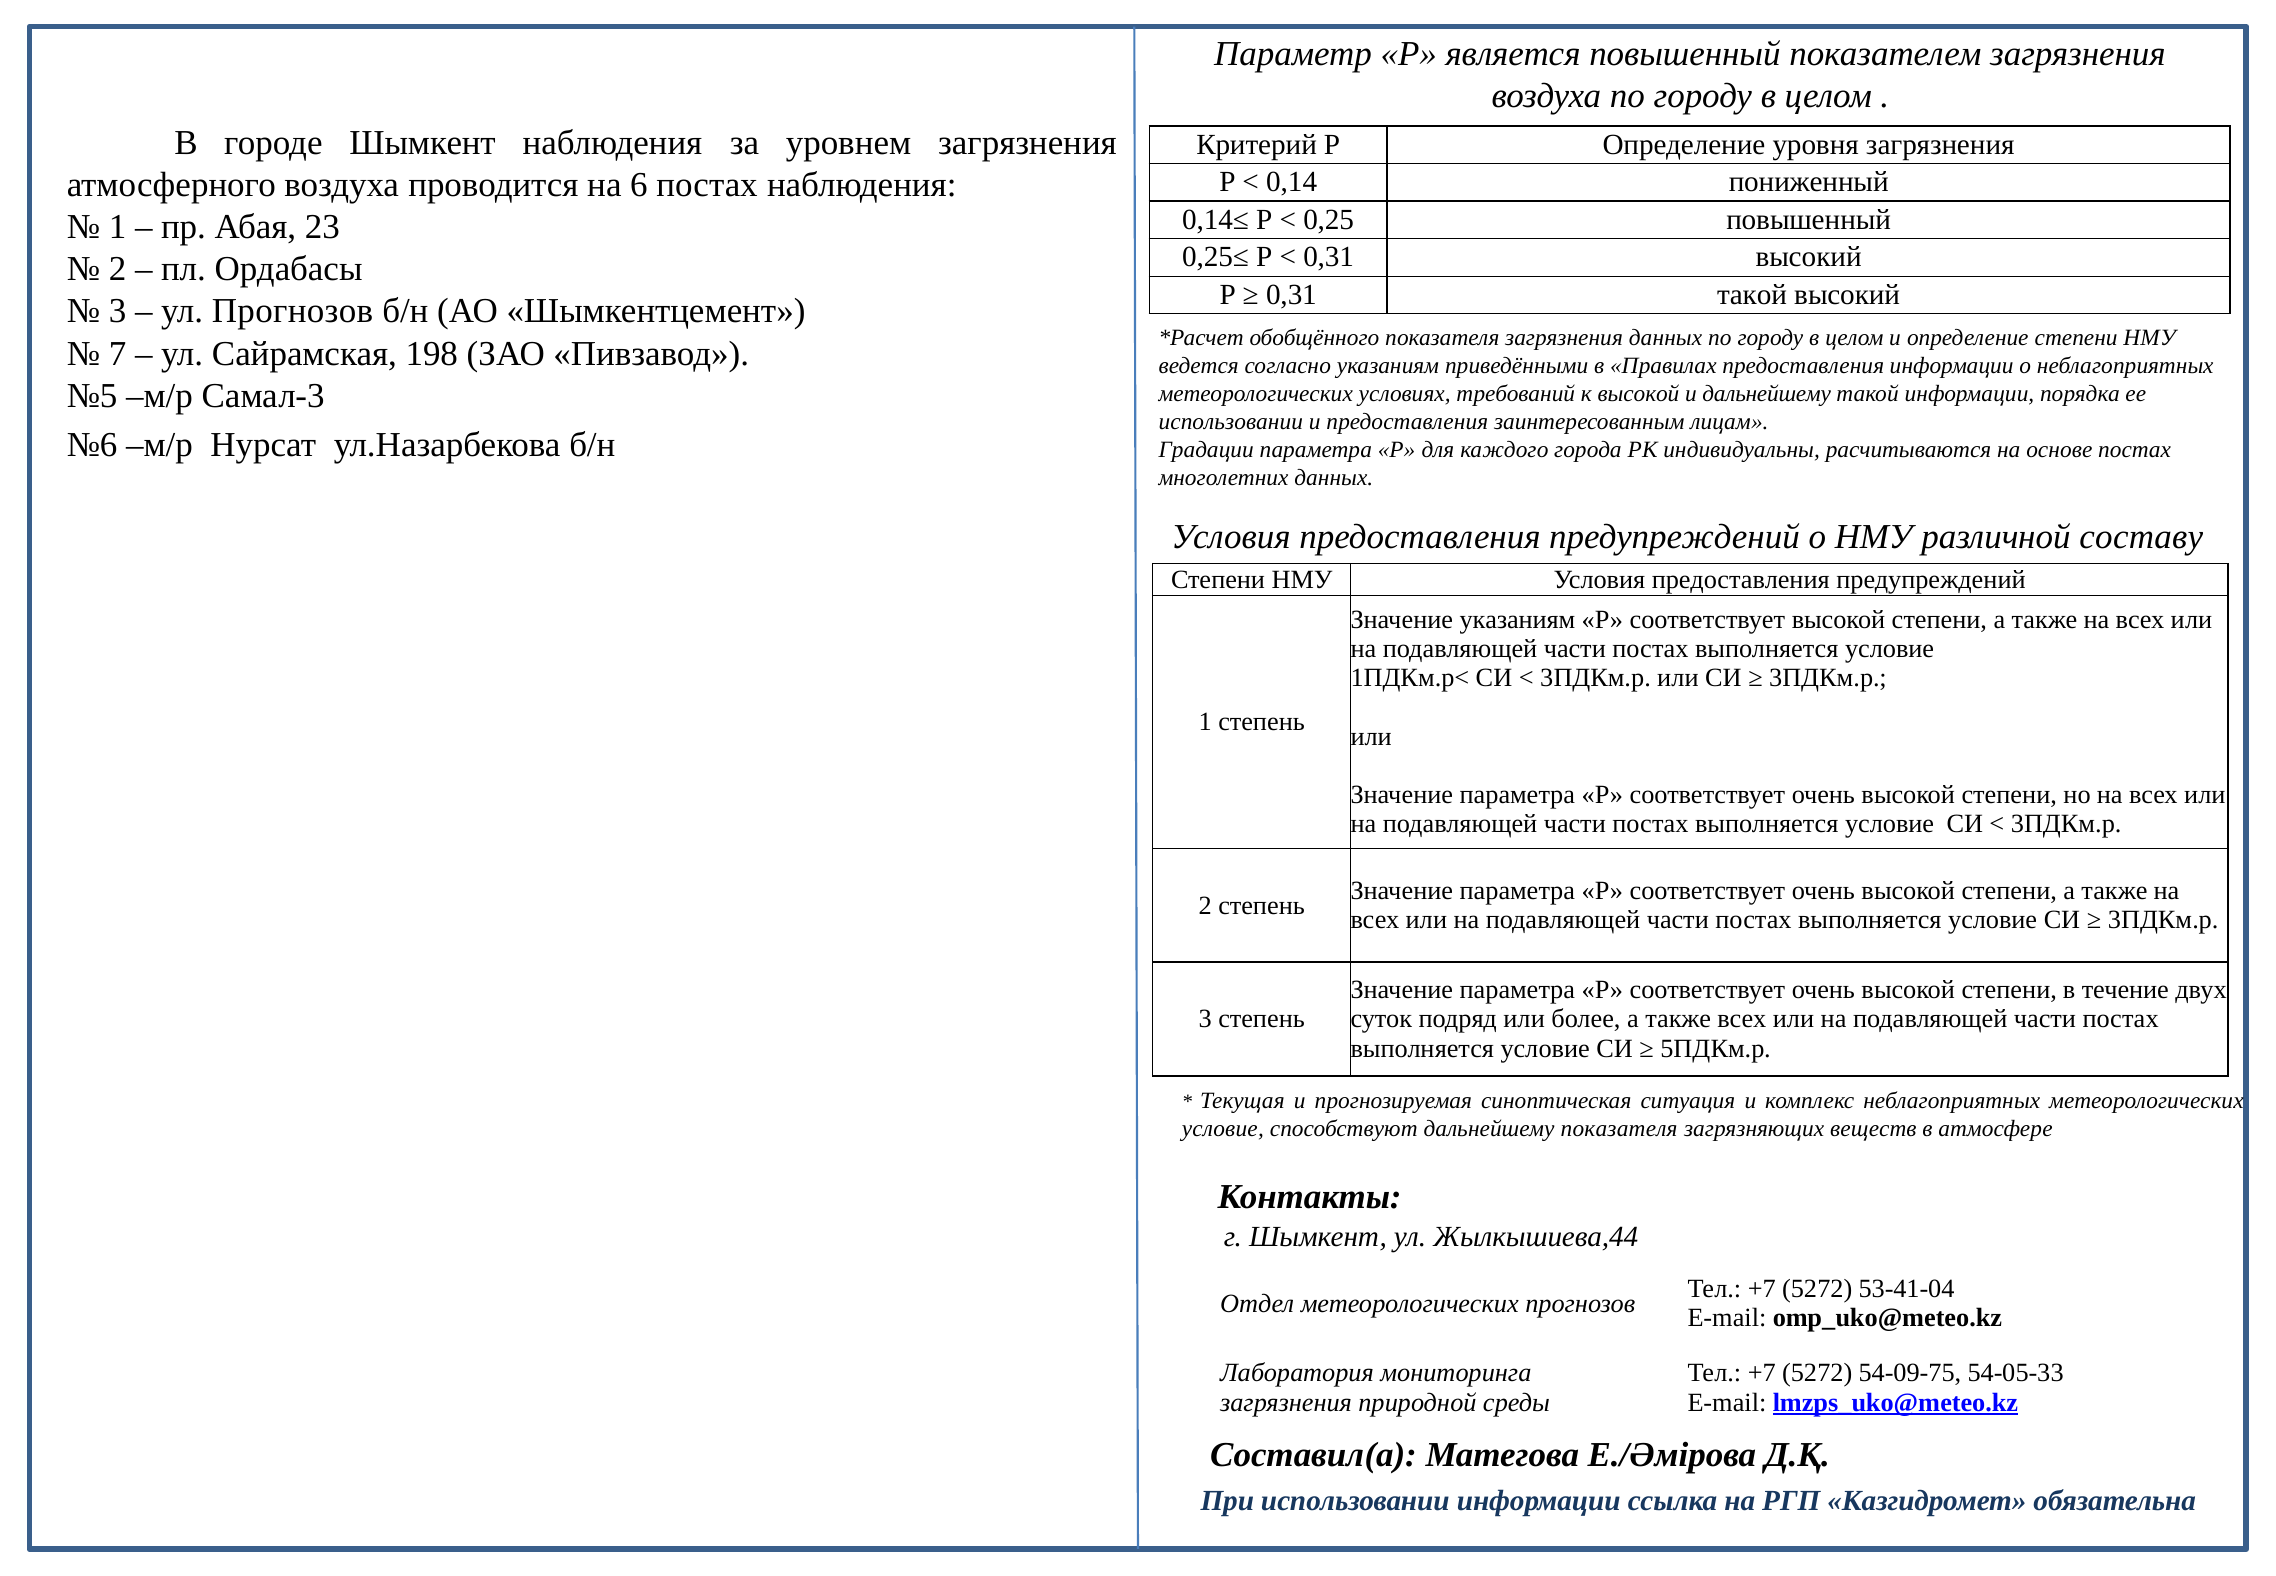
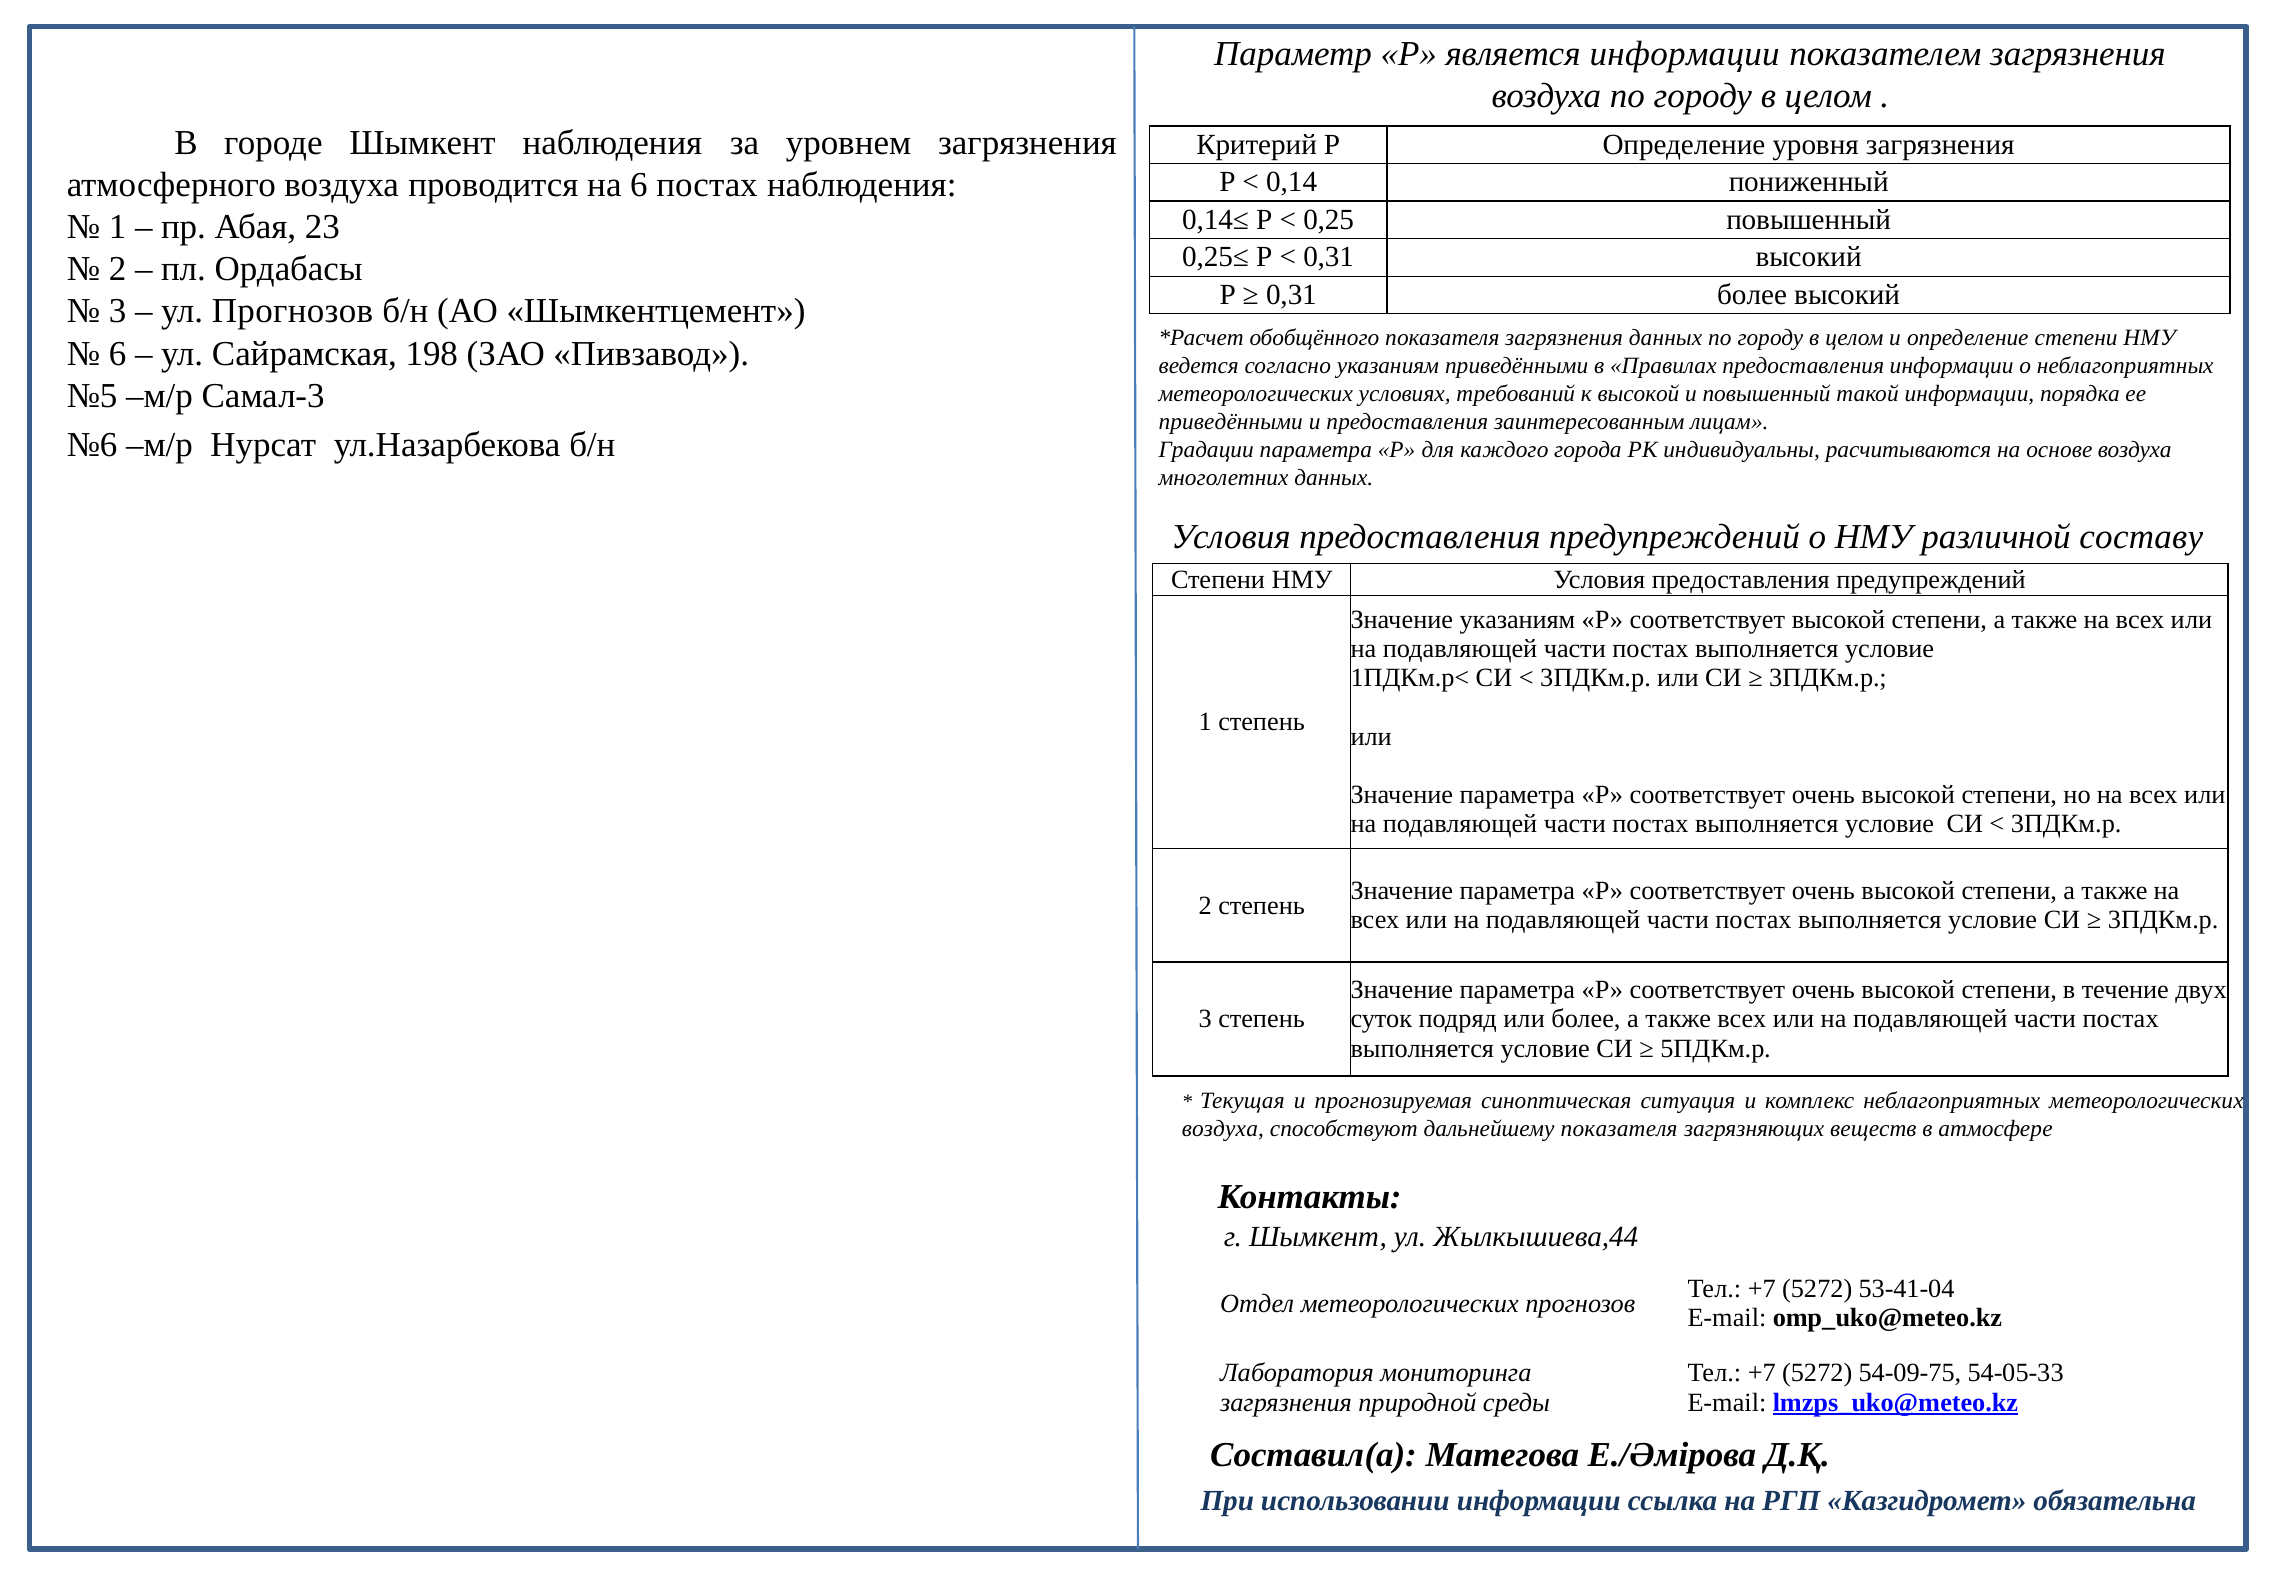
является повышенный: повышенный -> информации
0,31 такой: такой -> более
7 at (118, 353): 7 -> 6
и дальнейшему: дальнейшему -> повышенный
использовании at (1231, 422): использовании -> приведёнными
основе постах: постах -> воздуха
условие at (1223, 1129): условие -> воздуха
